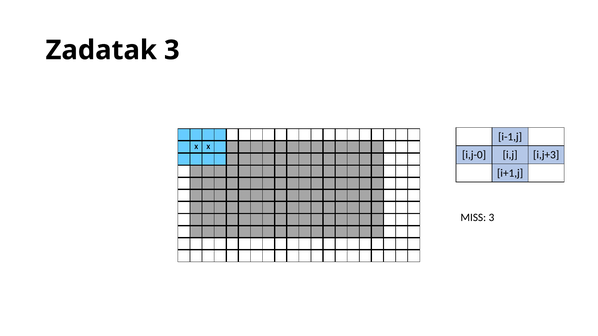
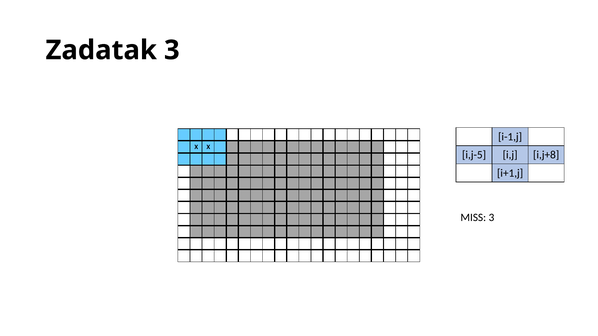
i,j-0: i,j-0 -> i,j-5
i,j+3: i,j+3 -> i,j+8
